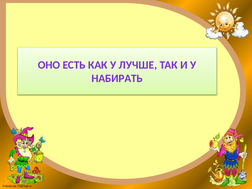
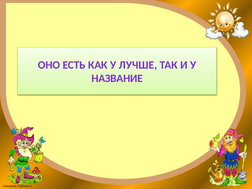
НАБИРАТЬ: НАБИРАТЬ -> НАЗВАНИЕ
